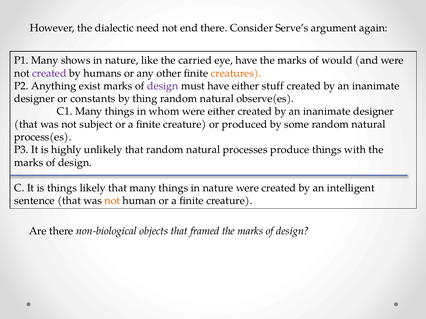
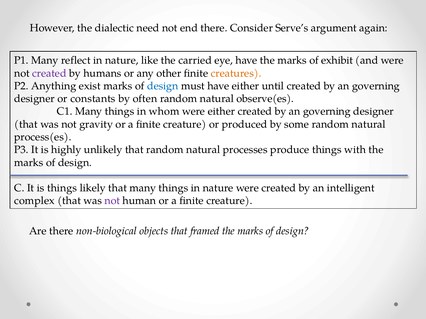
shows: shows -> reflect
would: would -> exhibit
design at (163, 86) colour: purple -> blue
stuff: stuff -> until
inanimate at (376, 86): inanimate -> governing
thing: thing -> often
inanimate at (327, 112): inanimate -> governing
subject: subject -> gravity
sentence: sentence -> complex
not at (112, 201) colour: orange -> purple
